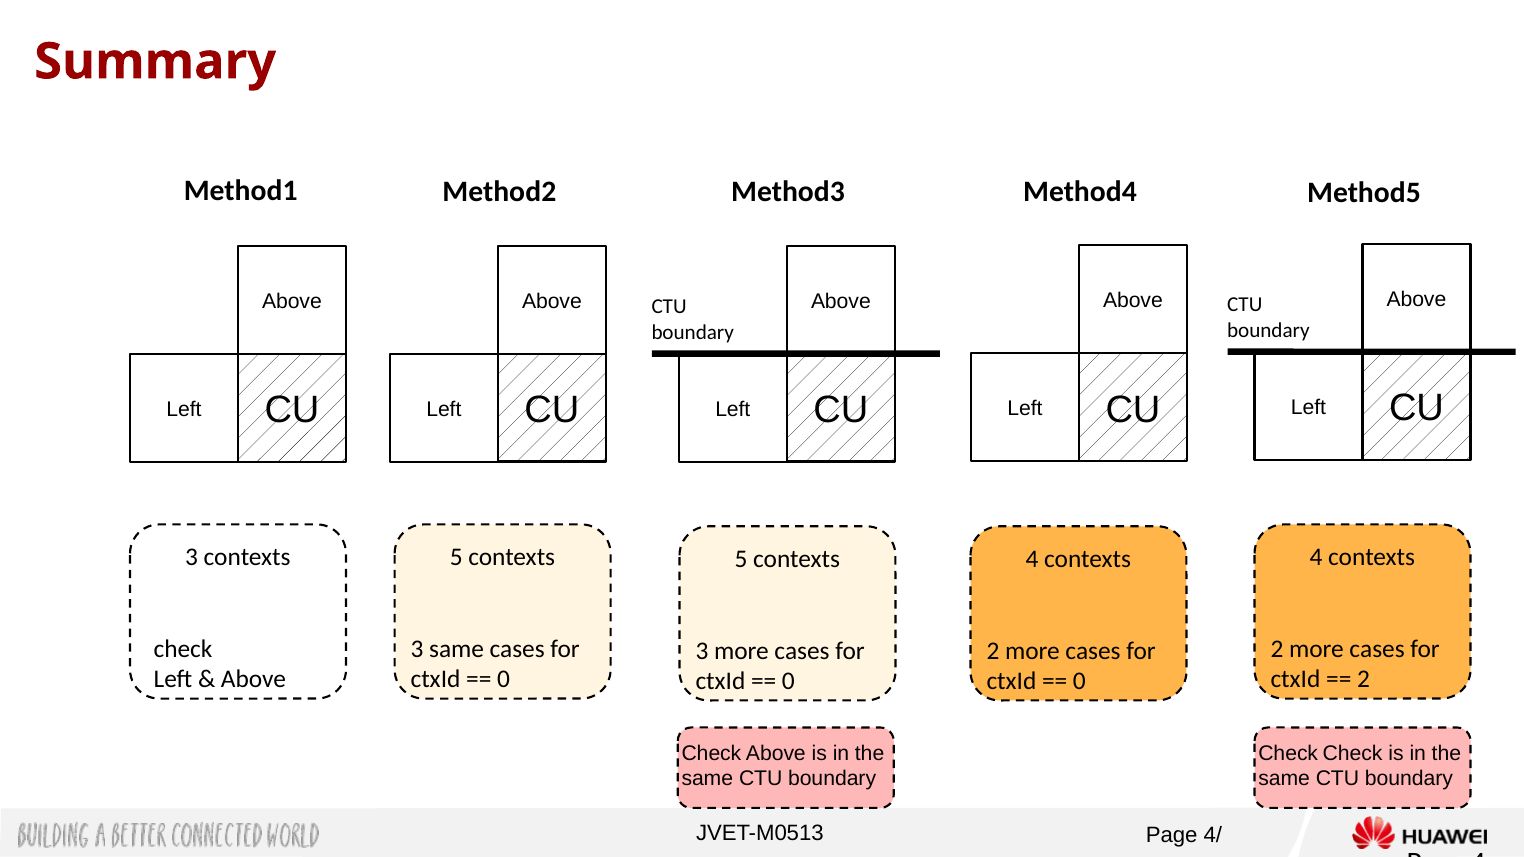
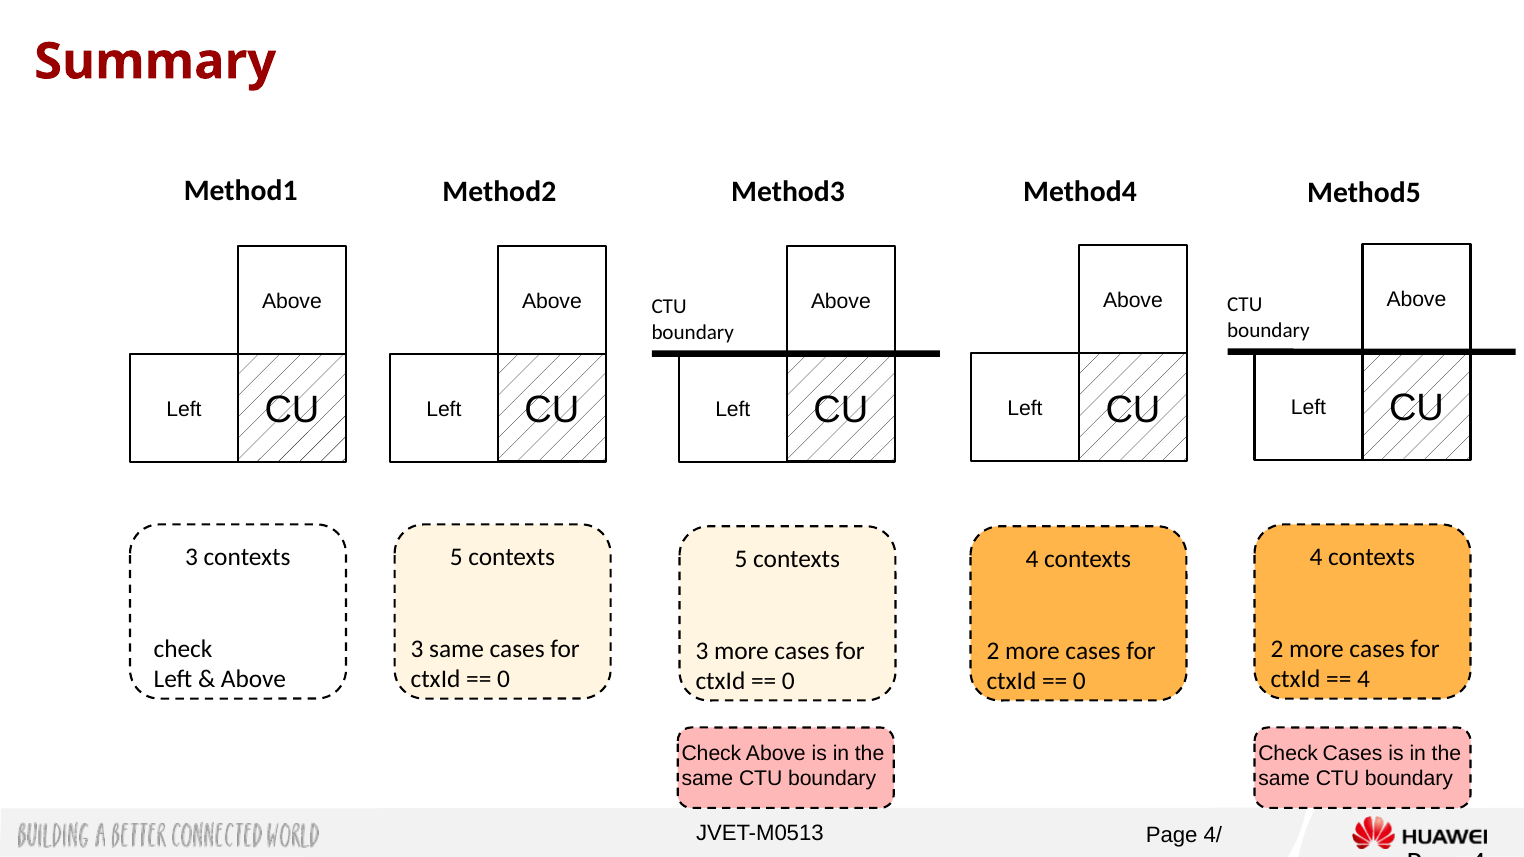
2 at (1363, 680): 2 -> 4
Check Check: Check -> Cases
